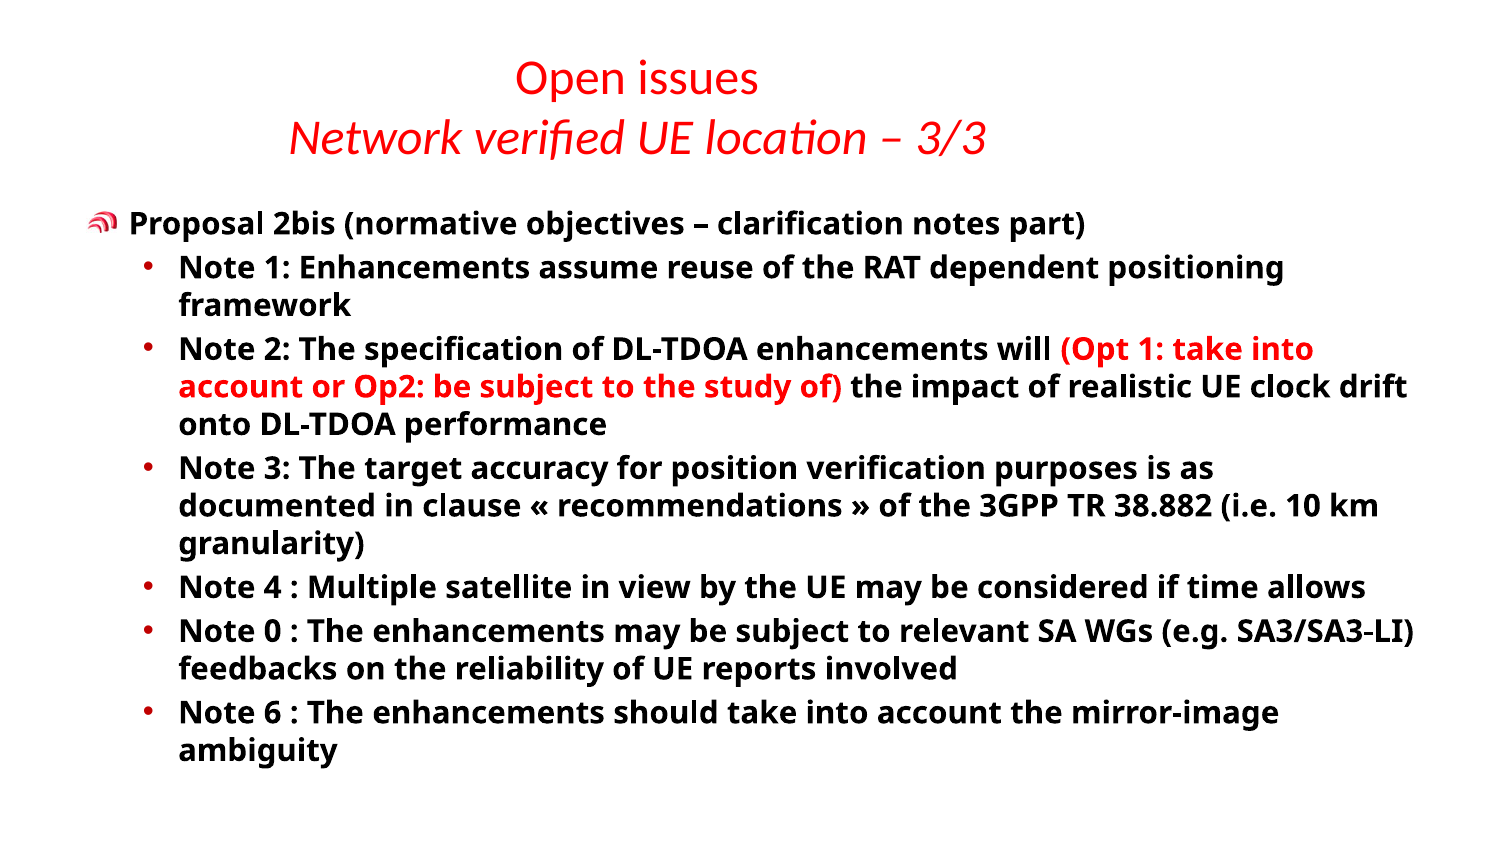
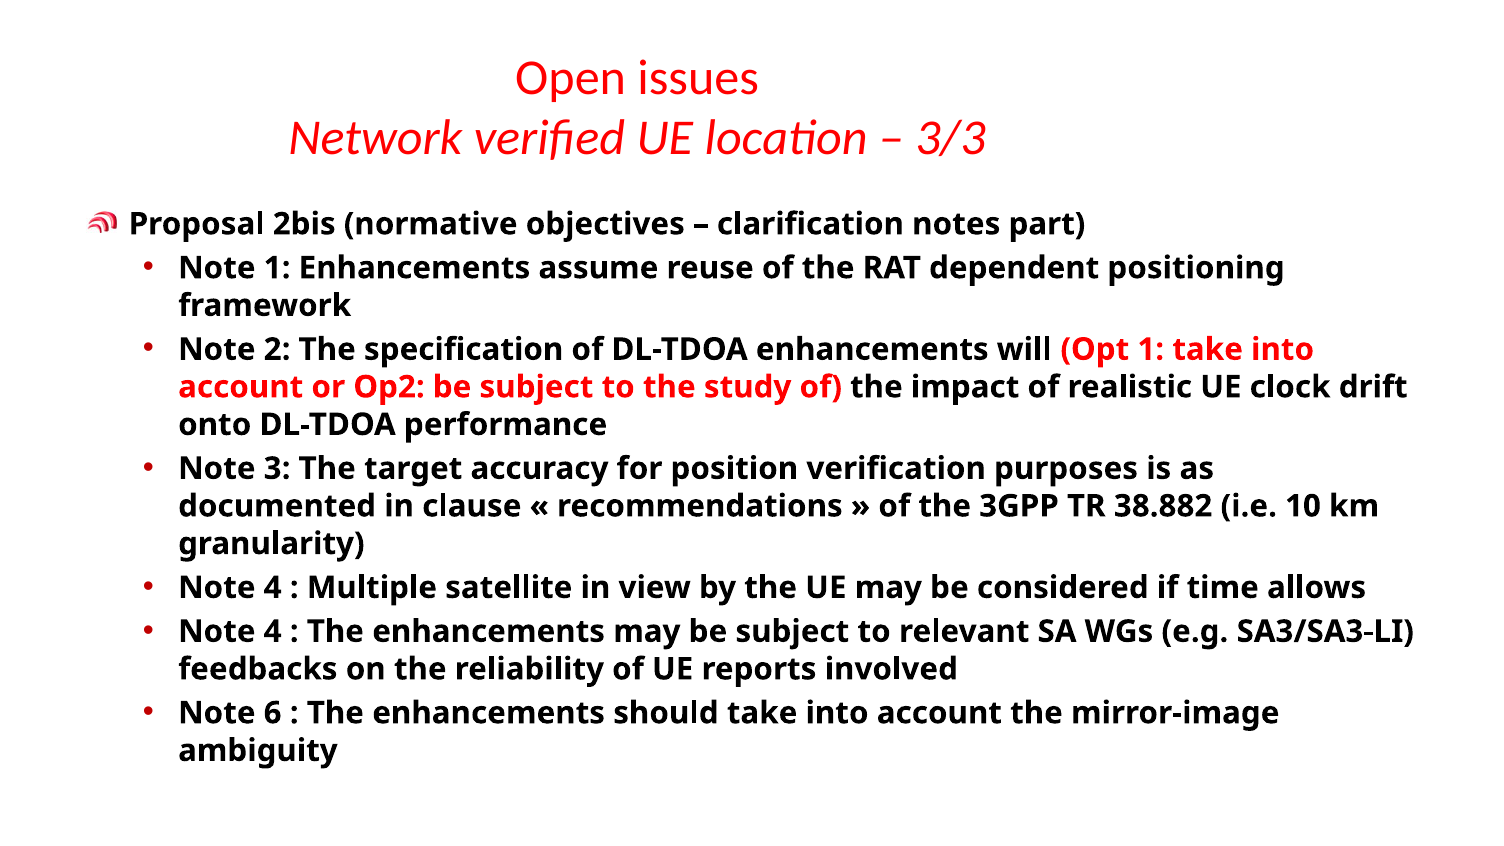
0 at (273, 631): 0 -> 4
